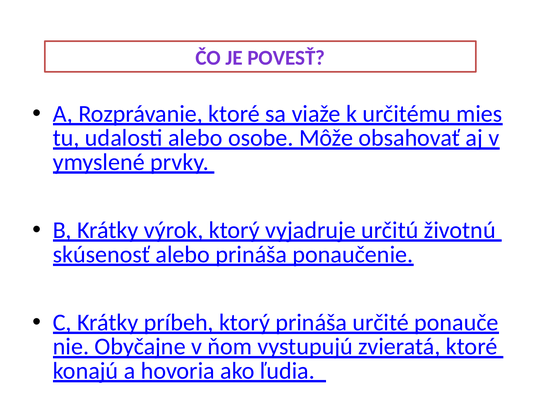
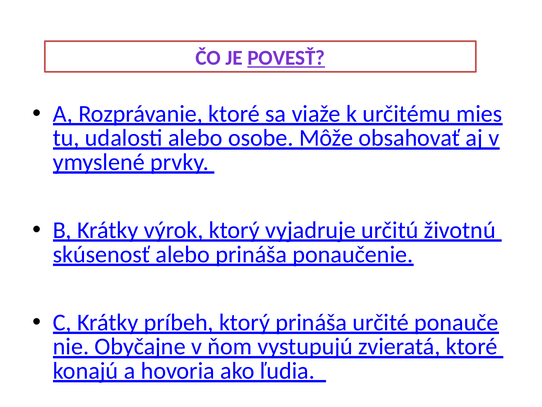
POVESŤ underline: none -> present
